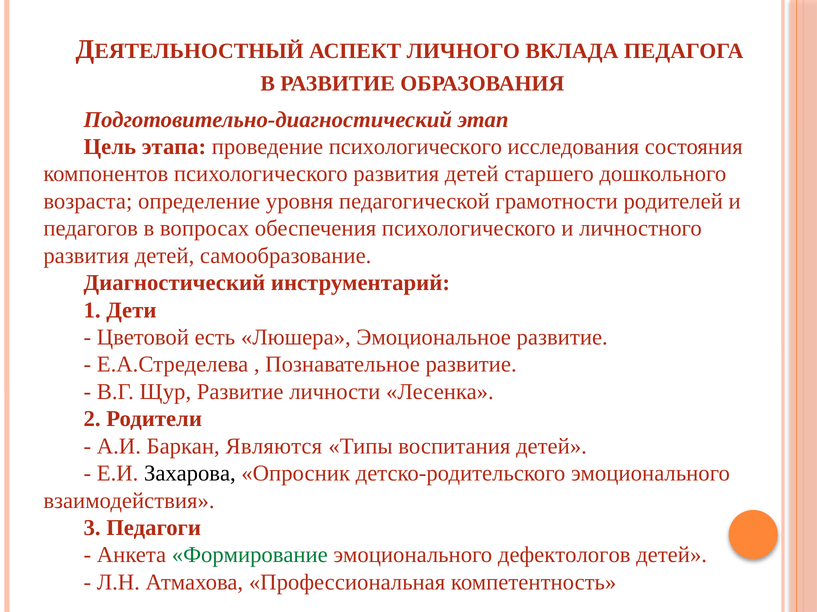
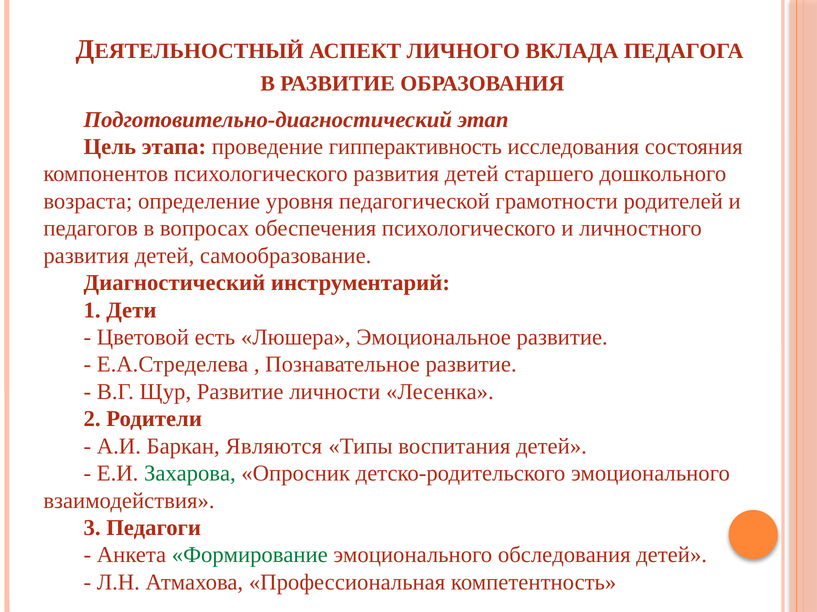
проведение психологического: психологического -> гипперактивность
Захарова colour: black -> green
дефектологов: дефектологов -> обследования
